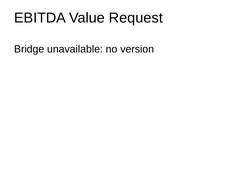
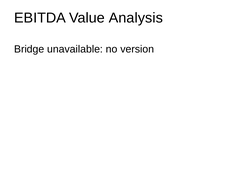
Request: Request -> Analysis
